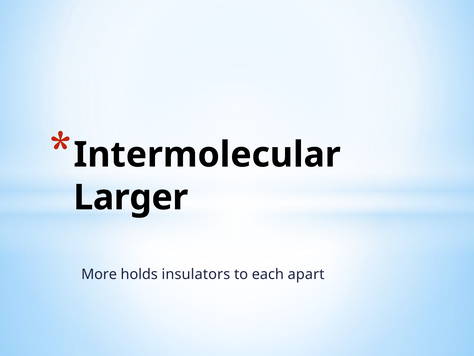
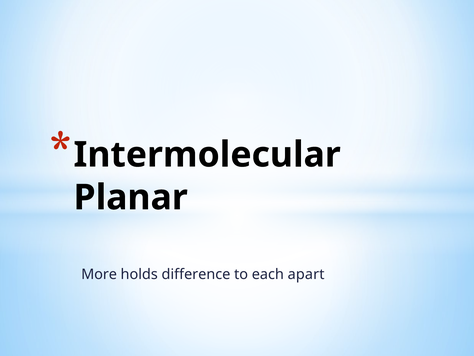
Larger: Larger -> Planar
insulators: insulators -> difference
